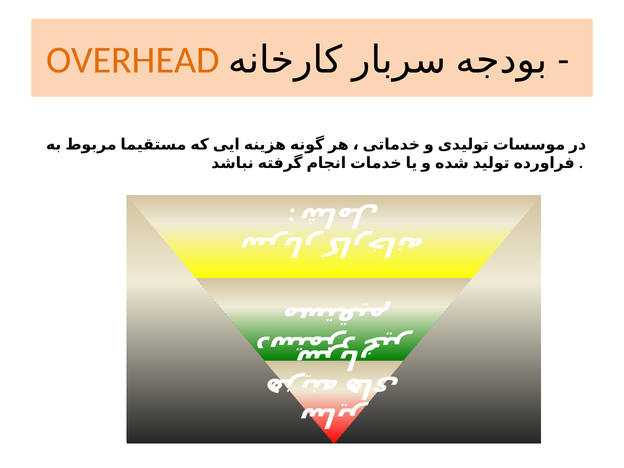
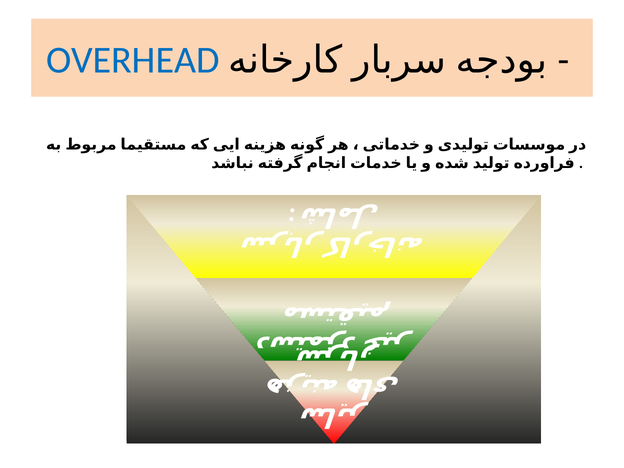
OVERHEAD colour: orange -> blue
